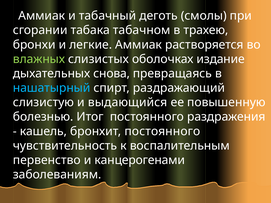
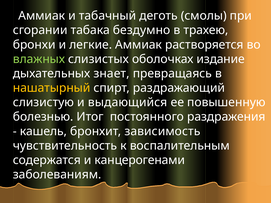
табачном: табачном -> бездумно
снова: снова -> знает
нашатырный colour: light blue -> yellow
бронхит постоянного: постоянного -> зависимость
первенство: первенство -> содержатся
